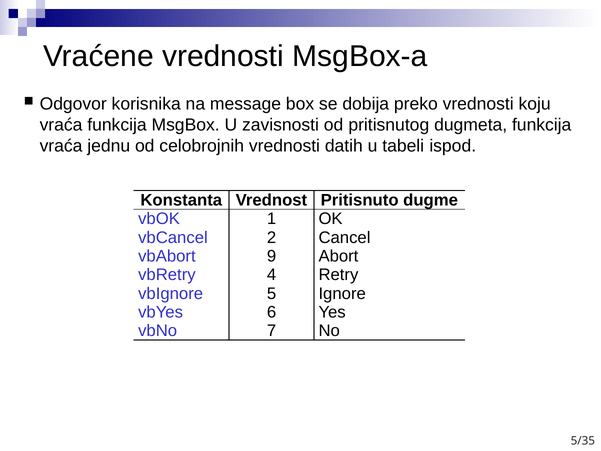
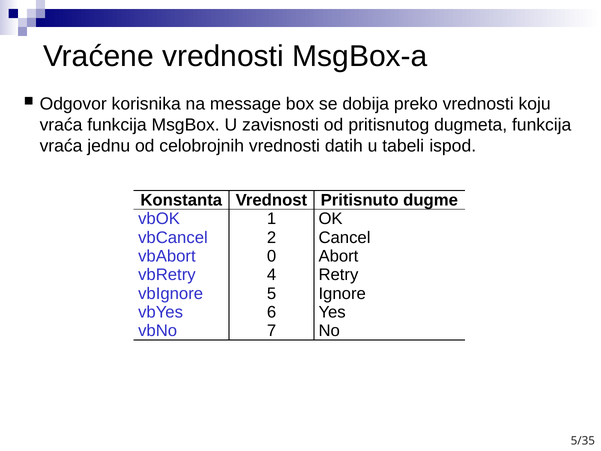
9: 9 -> 0
